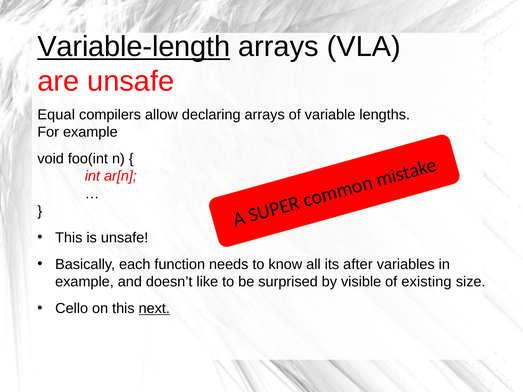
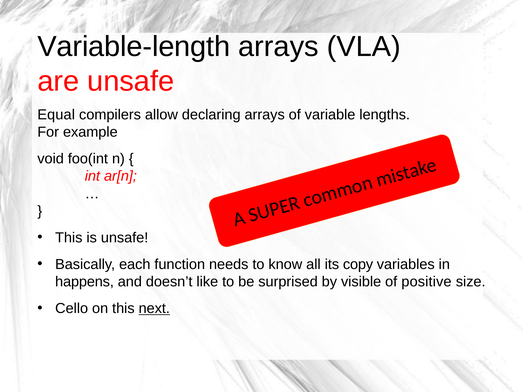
Variable-length underline: present -> none
after: after -> copy
example at (84, 282): example -> happens
existing: existing -> positive
